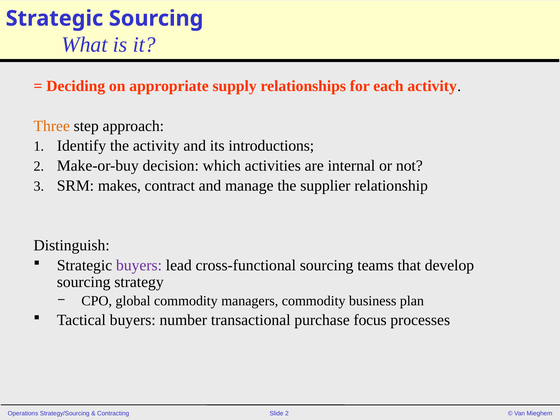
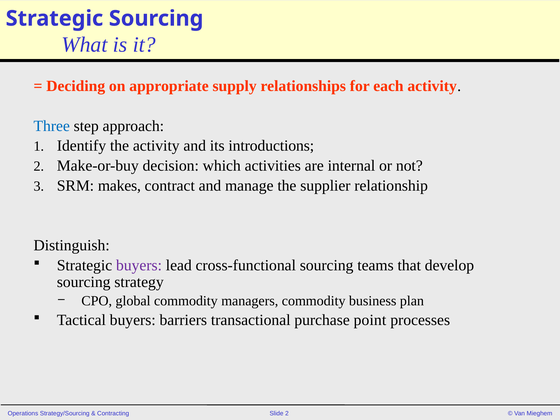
Three colour: orange -> blue
number: number -> barriers
focus: focus -> point
